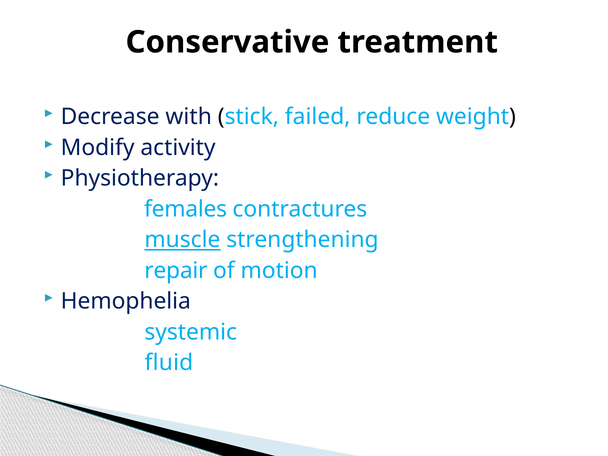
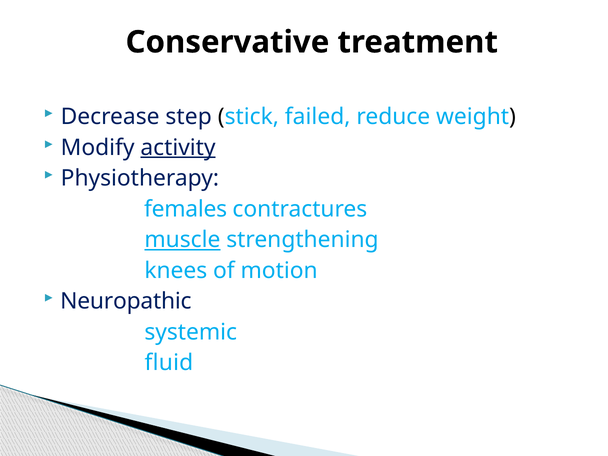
with: with -> step
activity underline: none -> present
repair: repair -> knees
Hemophelia: Hemophelia -> Neuropathic
